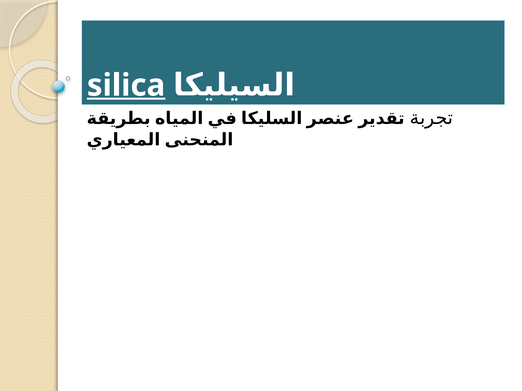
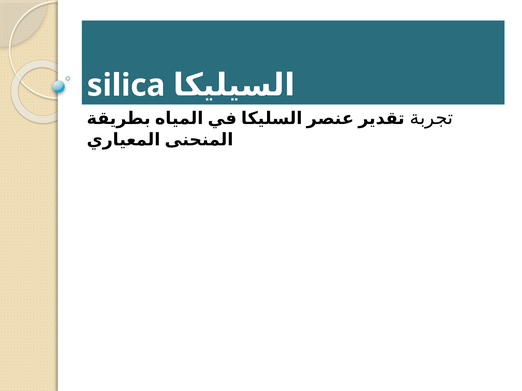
silica underline: present -> none
